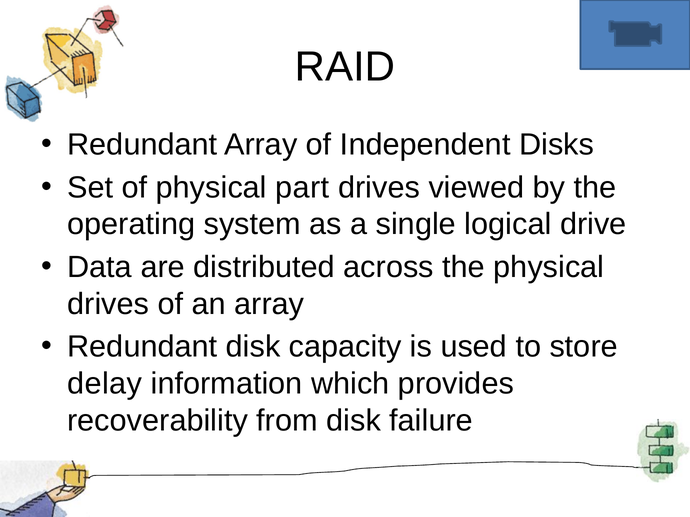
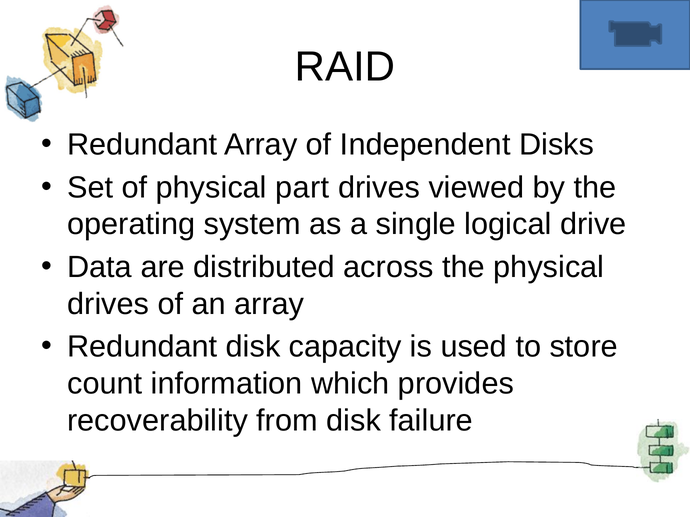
delay: delay -> count
